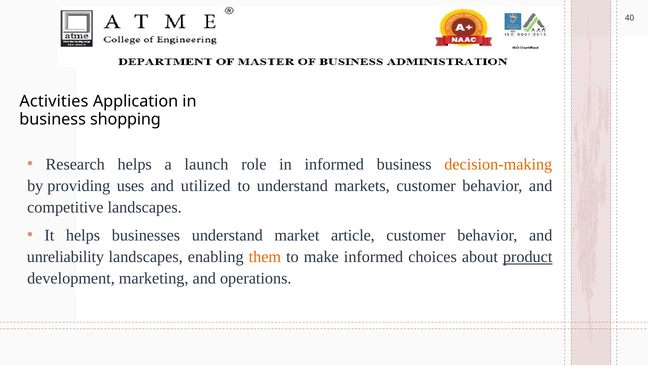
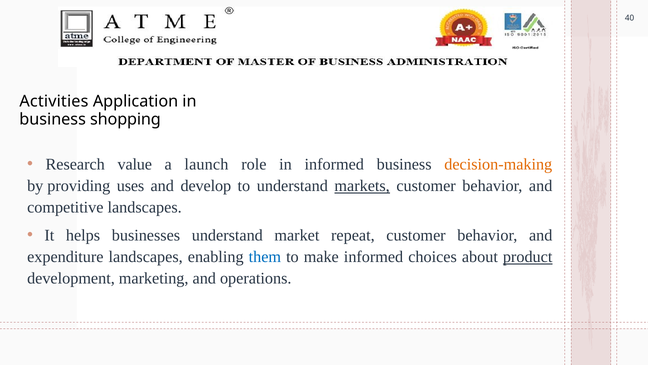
Research helps: helps -> value
utilized: utilized -> develop
markets underline: none -> present
article: article -> repeat
unreliability: unreliability -> expenditure
them colour: orange -> blue
